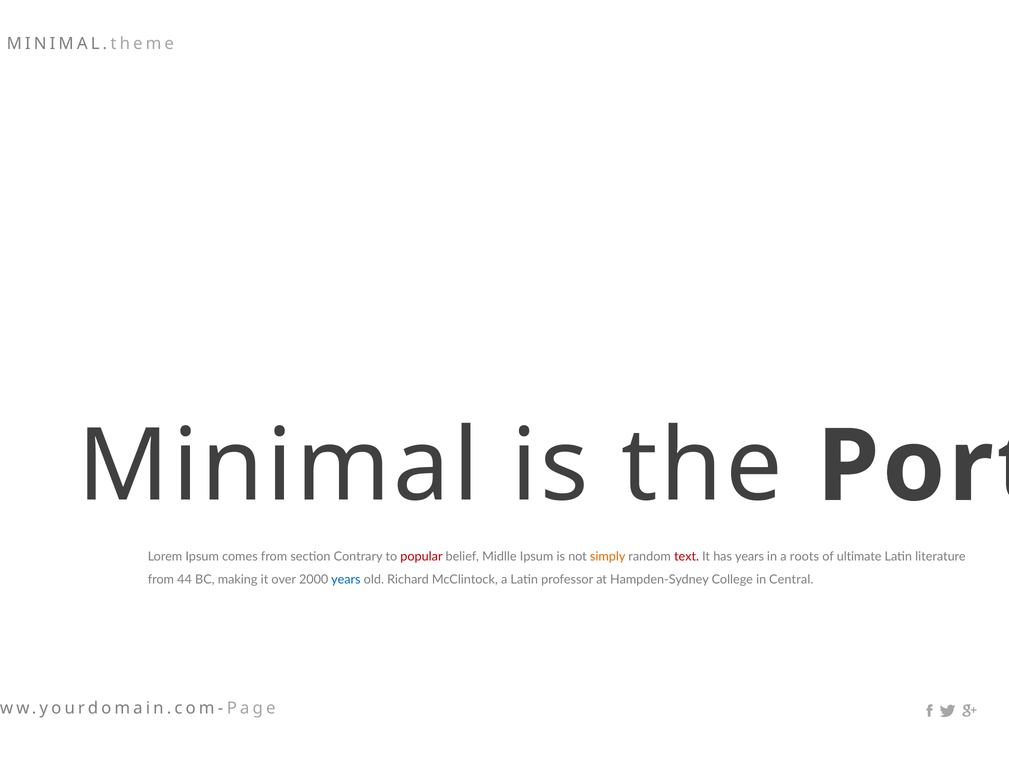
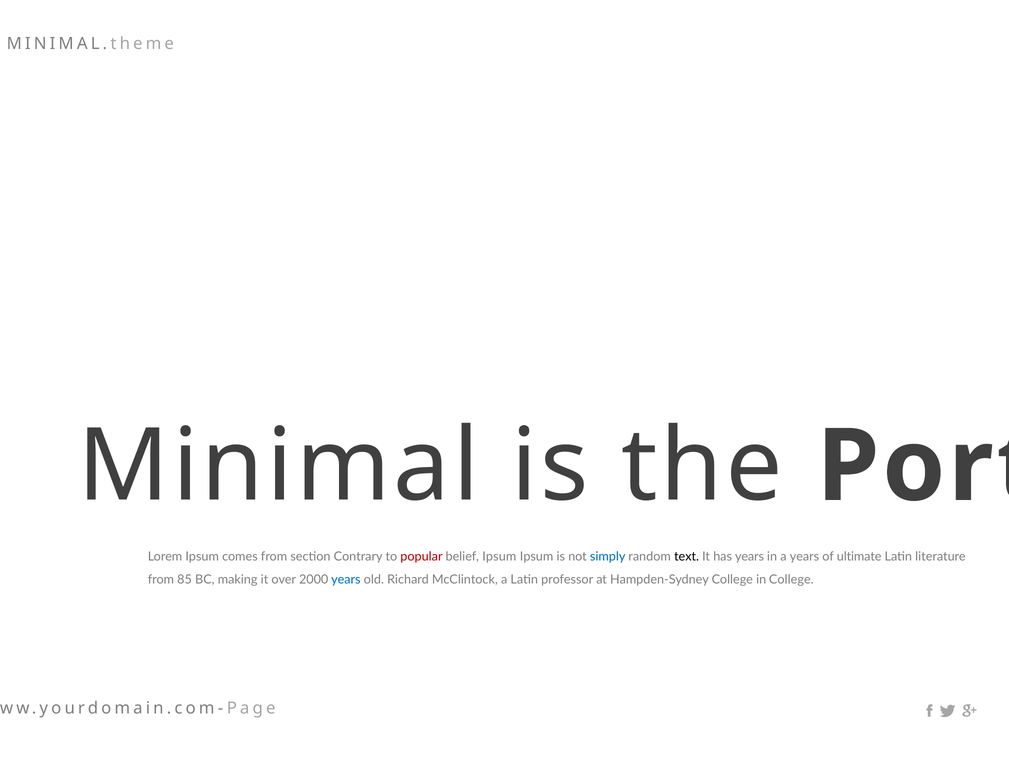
belief Midlle: Midlle -> Ipsum
simply colour: orange -> blue
text colour: red -> black
a roots: roots -> years
44: 44 -> 85
in Central: Central -> College
